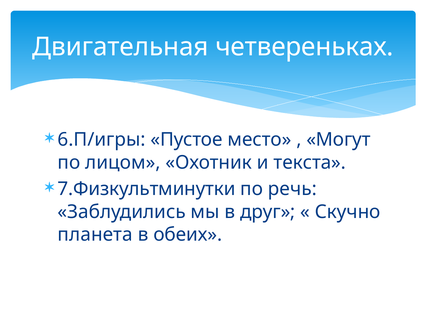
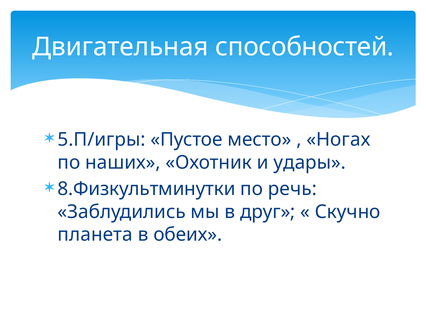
четвереньках: четвереньках -> способностей
6.П/игры: 6.П/игры -> 5.П/игры
Могут: Могут -> Ногах
лицом: лицом -> наших
текста: текста -> удары
7.Физкультминутки: 7.Физкультминутки -> 8.Физкультминутки
